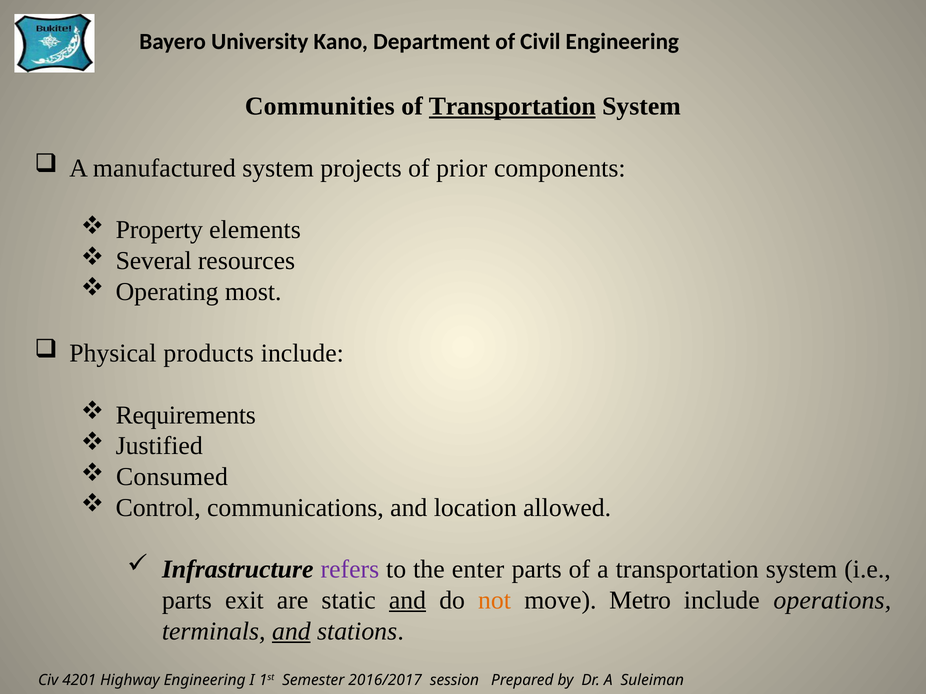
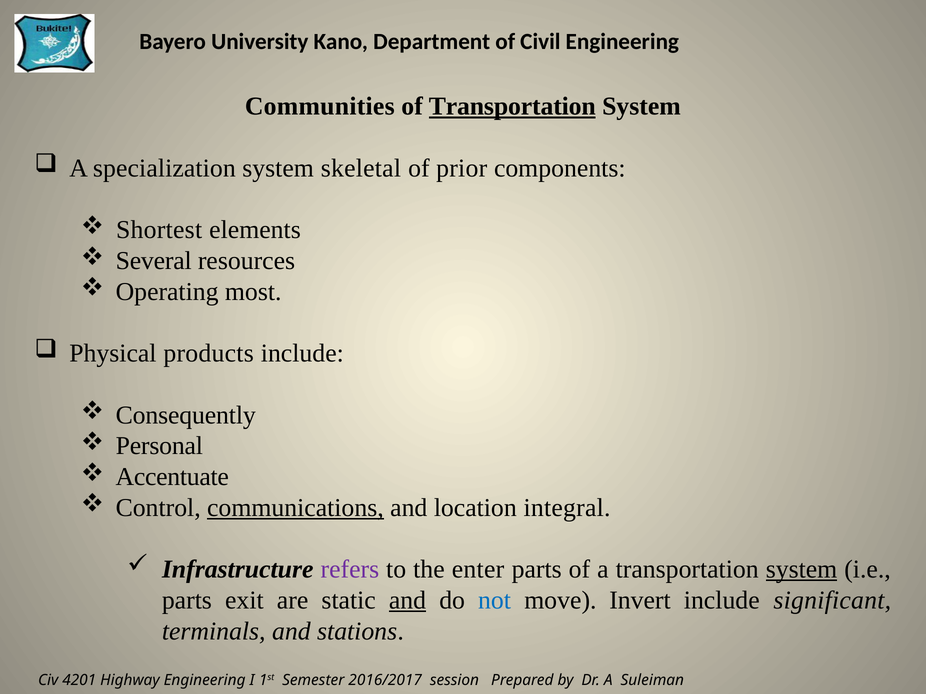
manufactured: manufactured -> specialization
projects: projects -> skeletal
Property: Property -> Shortest
Requirements: Requirements -> Consequently
Justified: Justified -> Personal
Consumed: Consumed -> Accentuate
communications underline: none -> present
allowed: allowed -> integral
system at (801, 570) underline: none -> present
not colour: orange -> blue
Metro: Metro -> Invert
operations: operations -> significant
and at (291, 631) underline: present -> none
